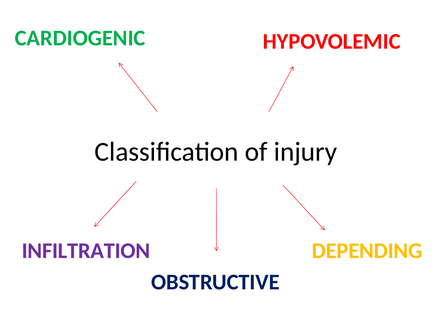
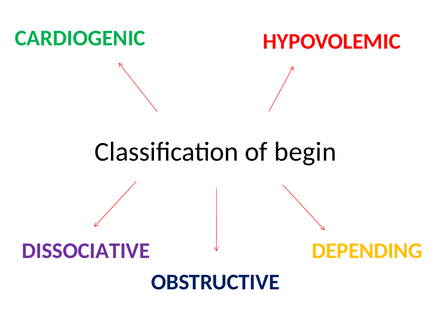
injury: injury -> begin
INFILTRATION: INFILTRATION -> DISSOCIATIVE
